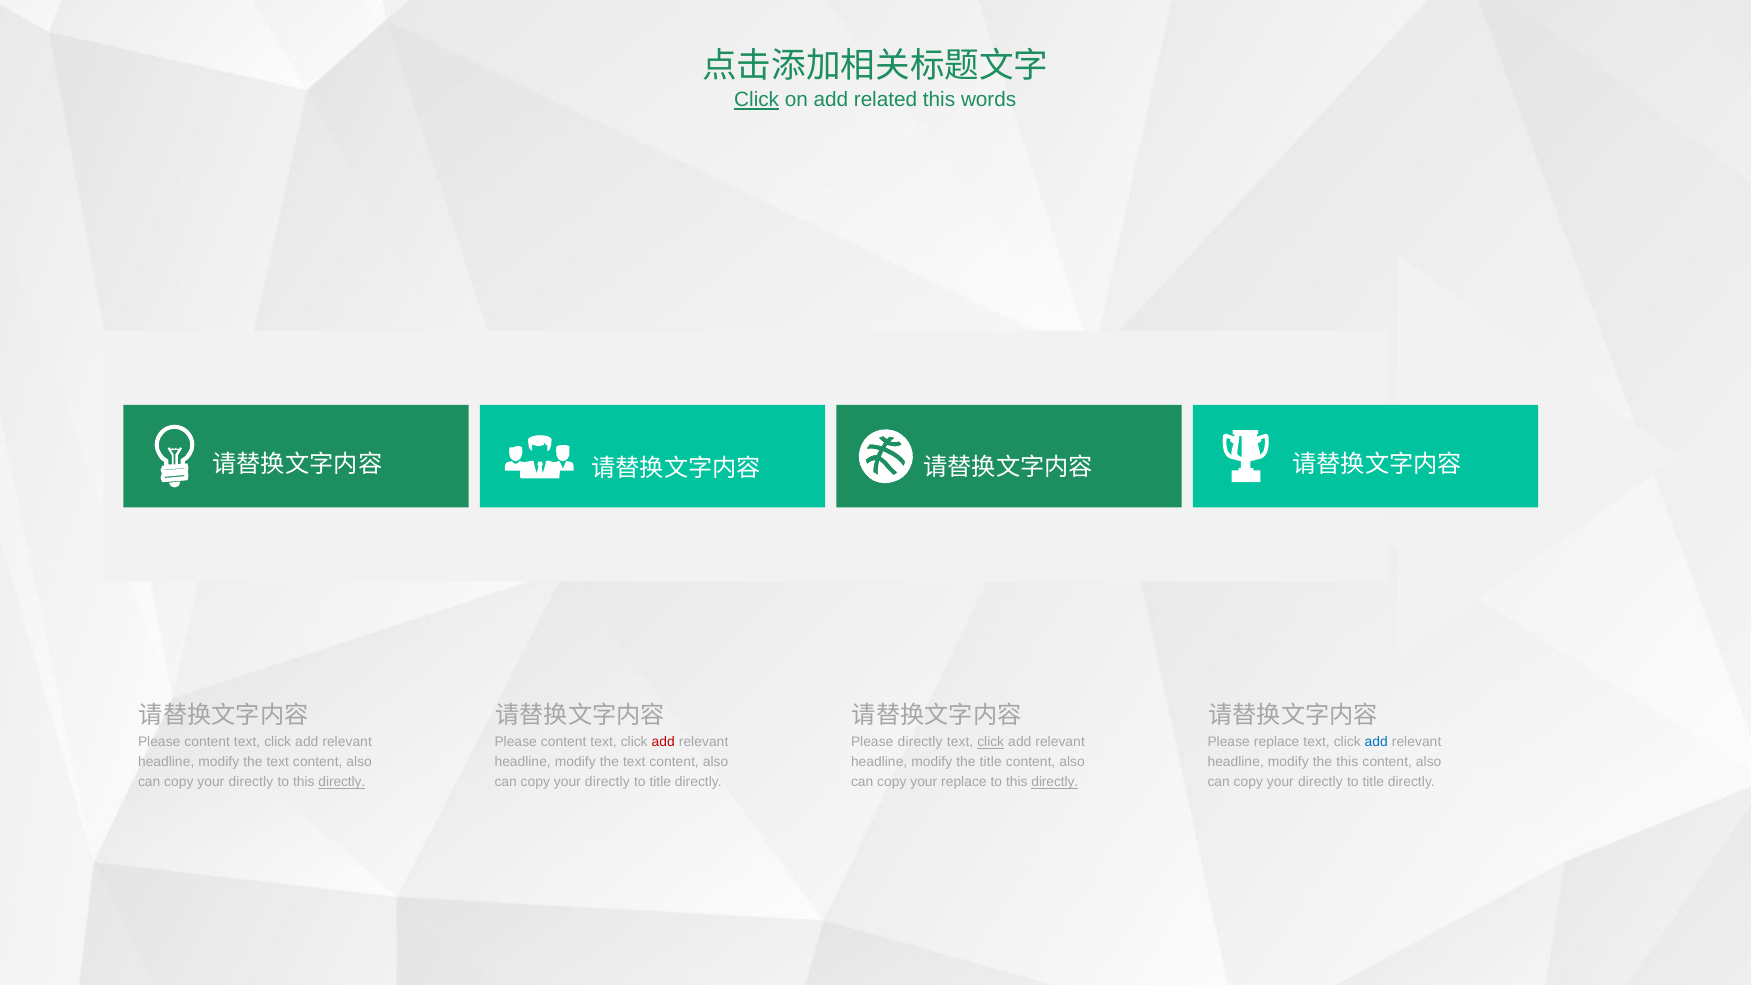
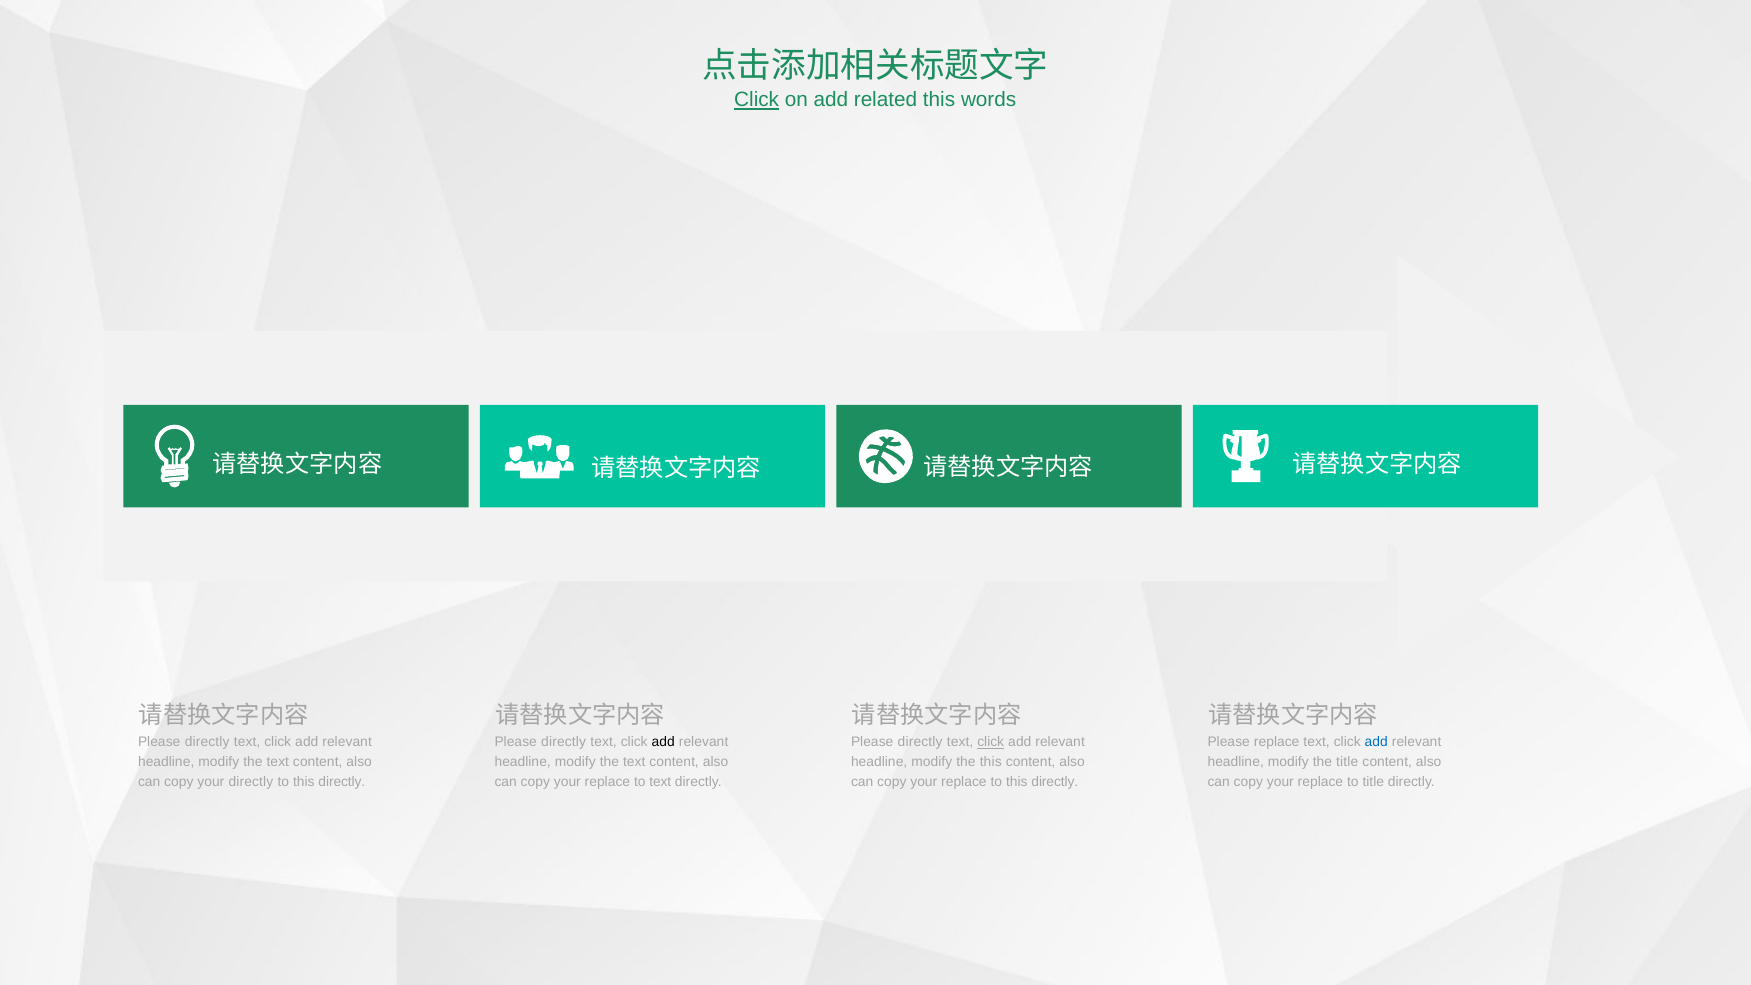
content at (207, 742): content -> directly
content at (564, 742): content -> directly
add at (663, 742) colour: red -> black
the title: title -> this
the this: this -> title
directly at (342, 782) underline: present -> none
directly at (607, 782): directly -> replace
title at (660, 782): title -> text
directly at (1055, 782) underline: present -> none
directly at (1320, 782): directly -> replace
